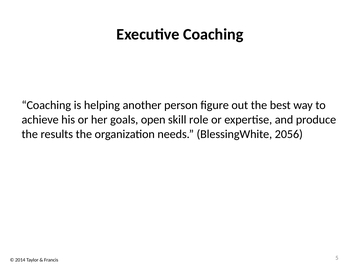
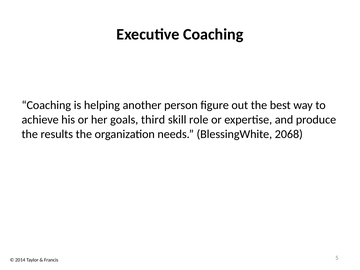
open: open -> third
2056: 2056 -> 2068
